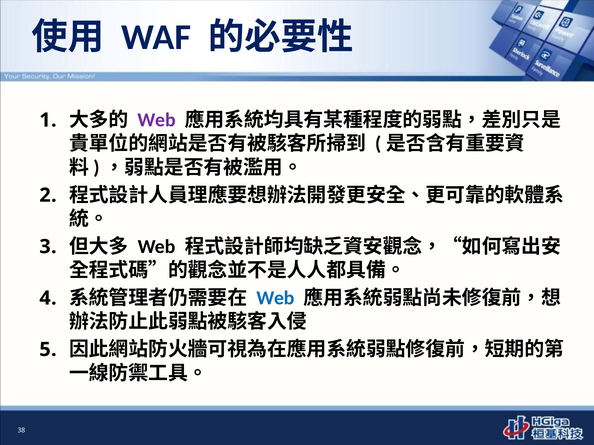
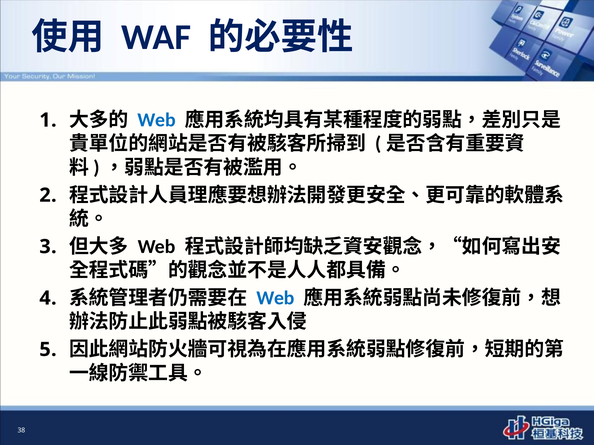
Web at (157, 120) colour: purple -> blue
